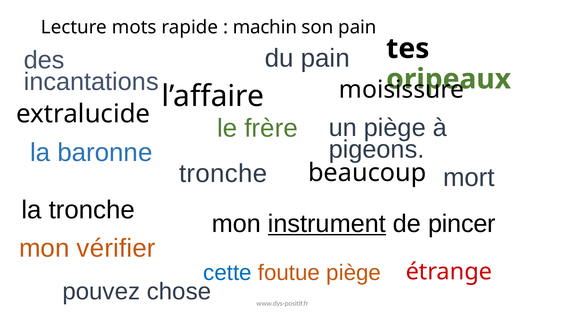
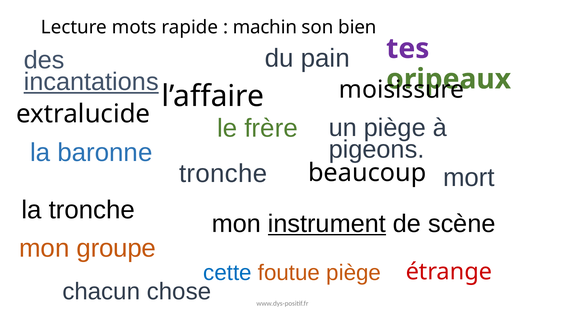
son pain: pain -> bien
tes colour: black -> purple
incantations underline: none -> present
pincer: pincer -> scène
vérifier: vérifier -> groupe
pouvez: pouvez -> chacun
